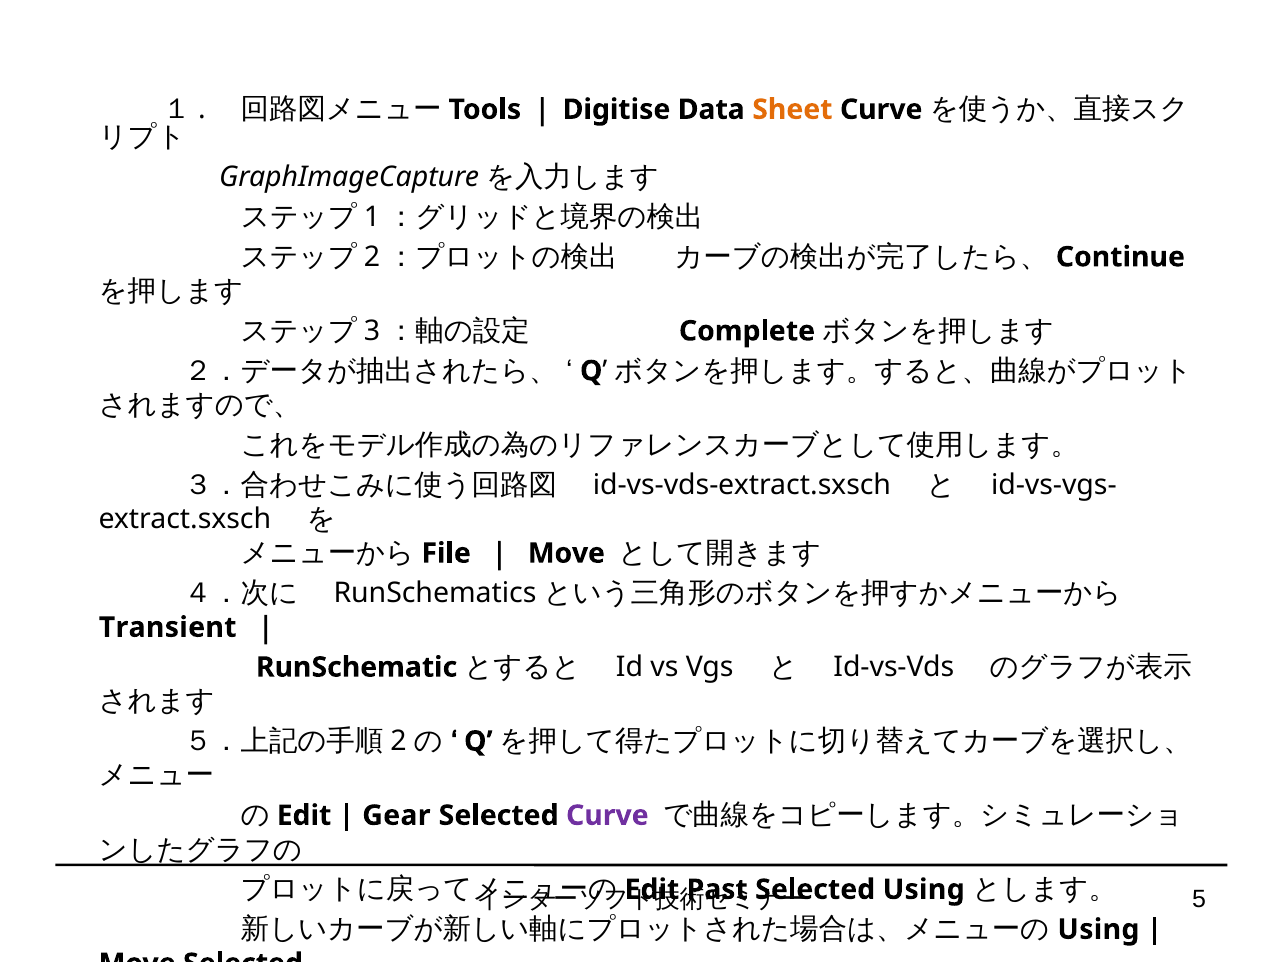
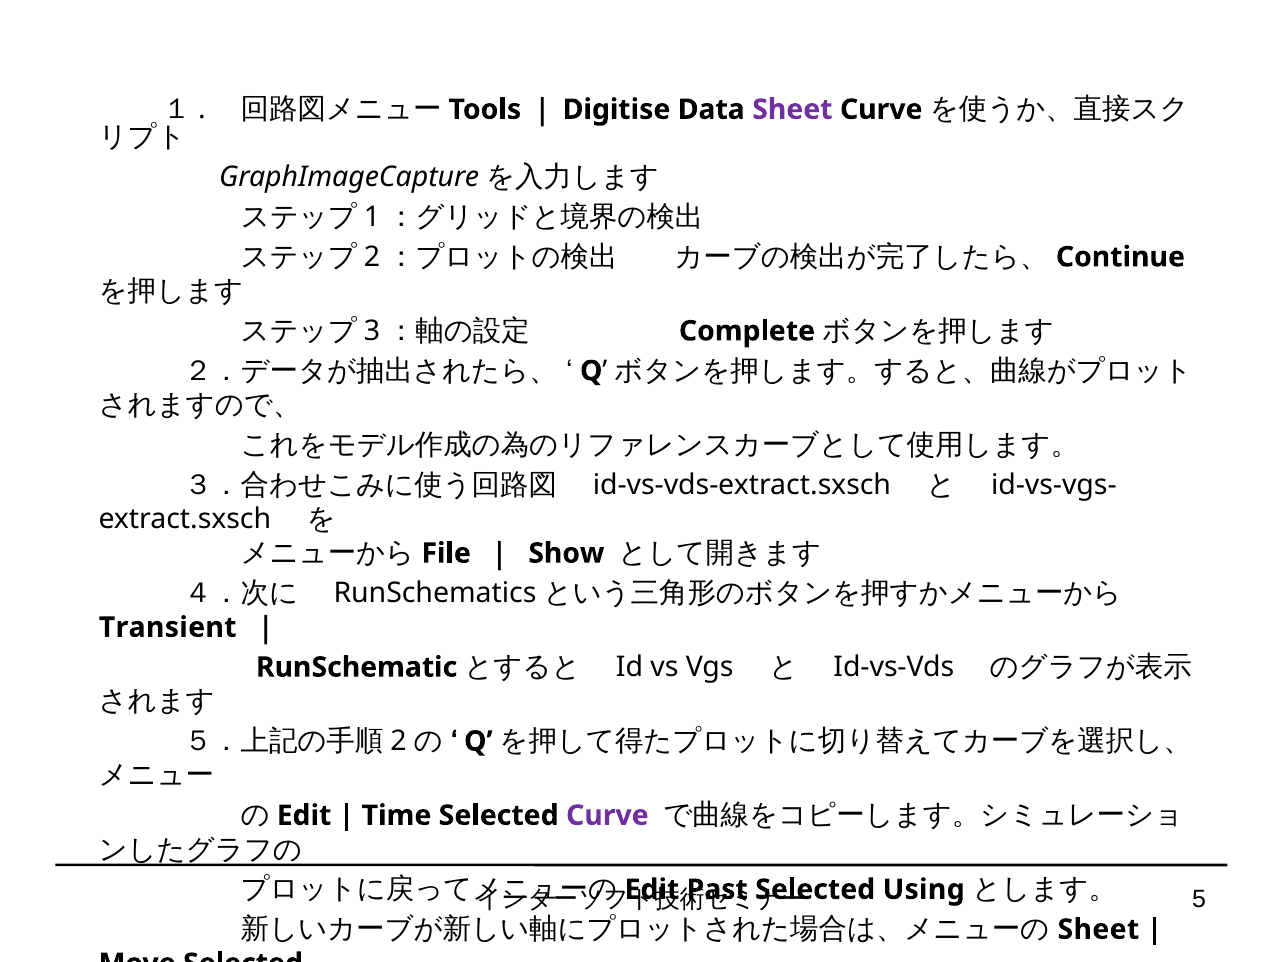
Sheet at (792, 110) colour: orange -> purple
Move at (566, 553): Move -> Show
Gear: Gear -> Time
Using at (1098, 930): Using -> Sheet
